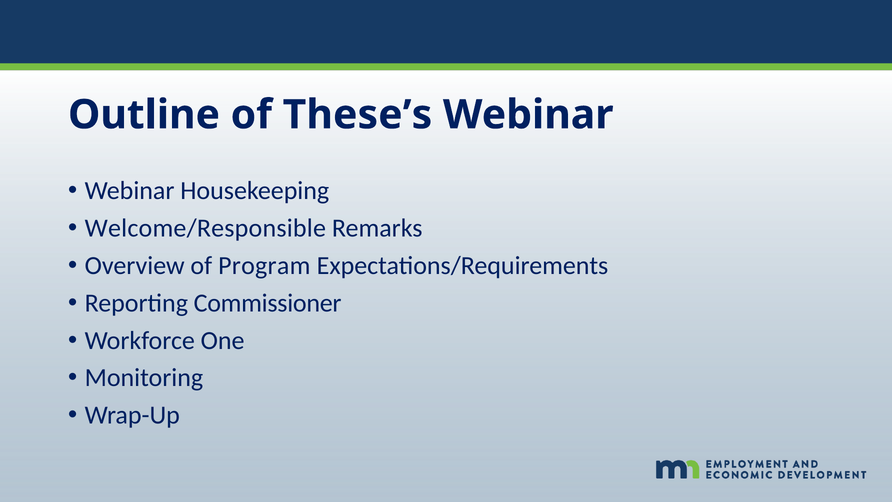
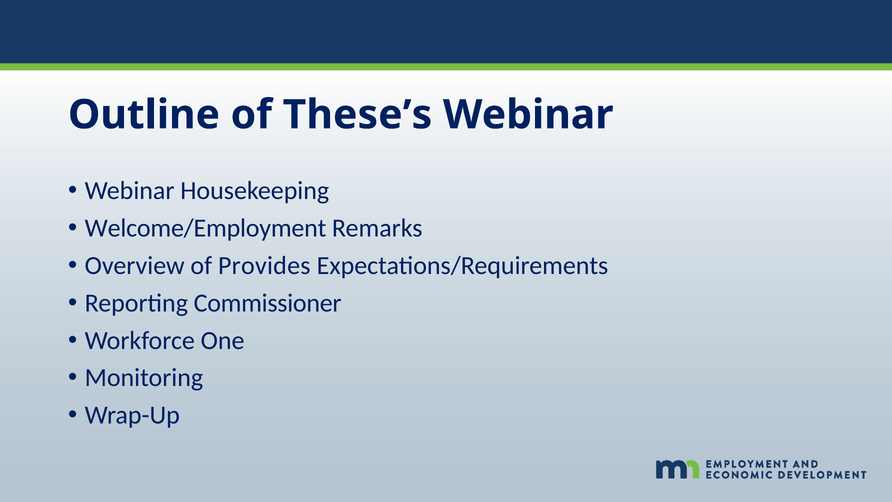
Welcome/Responsible: Welcome/Responsible -> Welcome/Employment
Program: Program -> Provides
